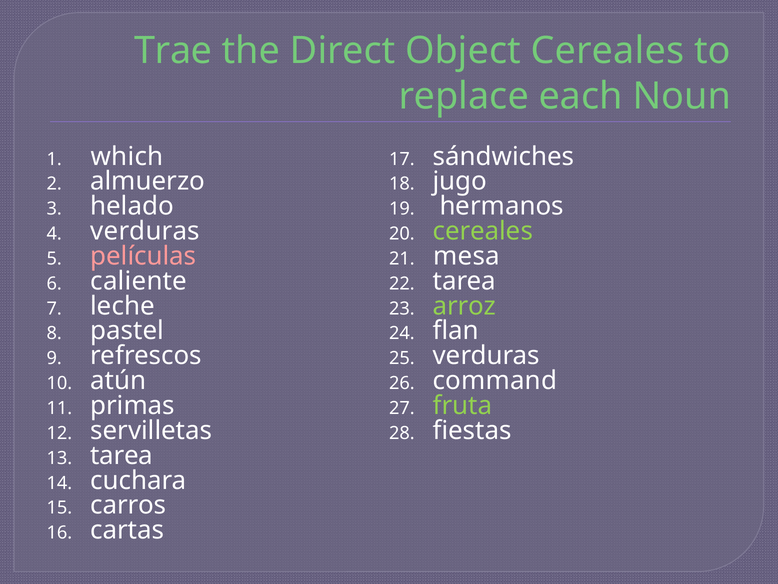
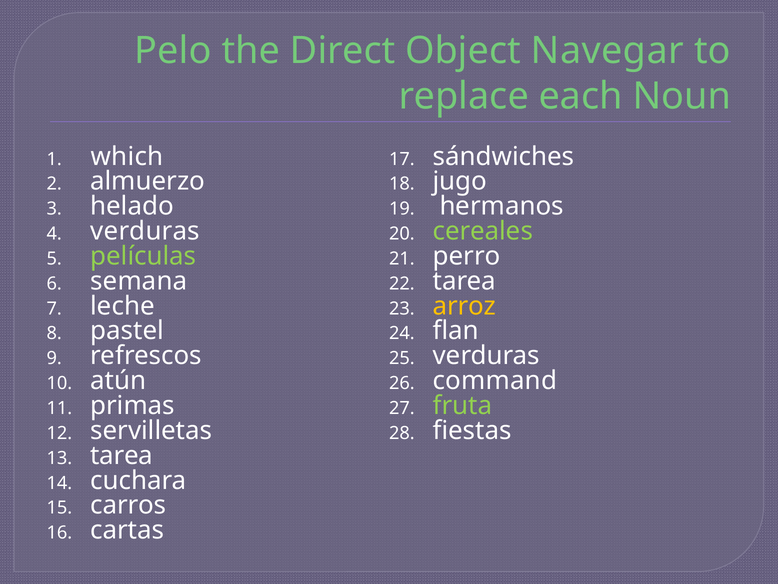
Trae: Trae -> Pelo
Object Cereales: Cereales -> Navegar
películas colour: pink -> light green
mesa: mesa -> perro
caliente: caliente -> semana
arroz colour: light green -> yellow
